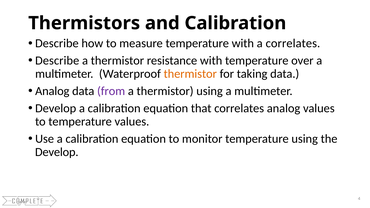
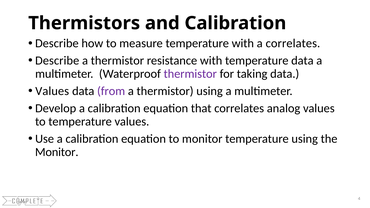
temperature over: over -> data
thermistor at (190, 74) colour: orange -> purple
Analog at (52, 91): Analog -> Values
Develop at (57, 152): Develop -> Monitor
